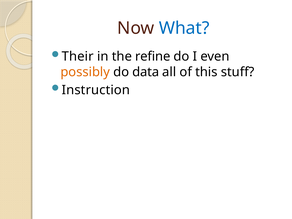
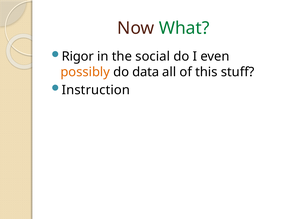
What colour: blue -> green
Their: Their -> Rigor
refine: refine -> social
